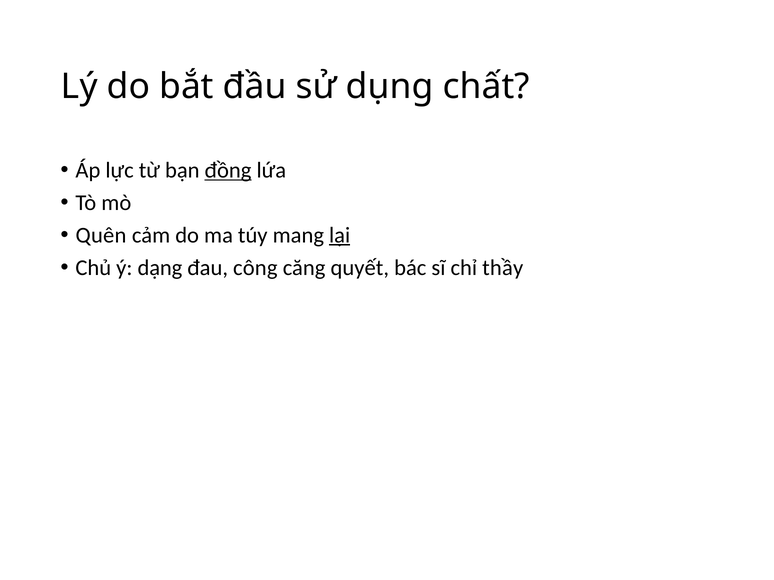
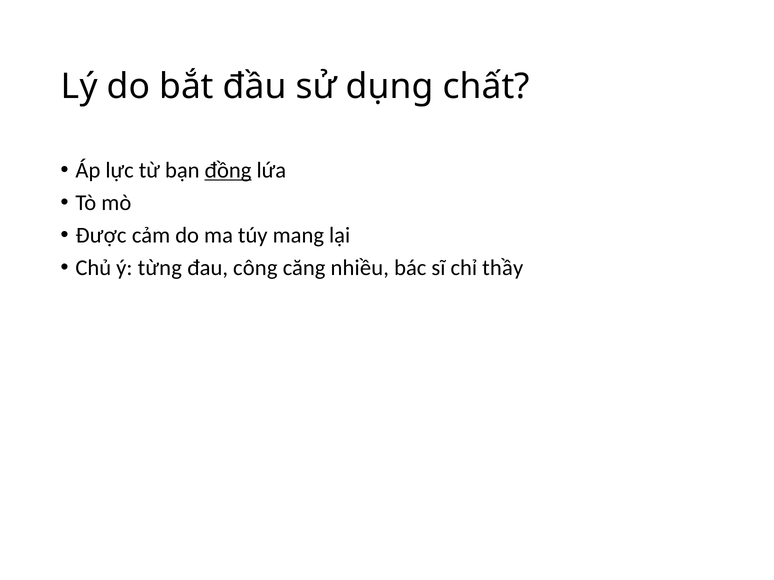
Quên: Quên -> Được
lại underline: present -> none
dạng: dạng -> từng
quyết: quyết -> nhiều
